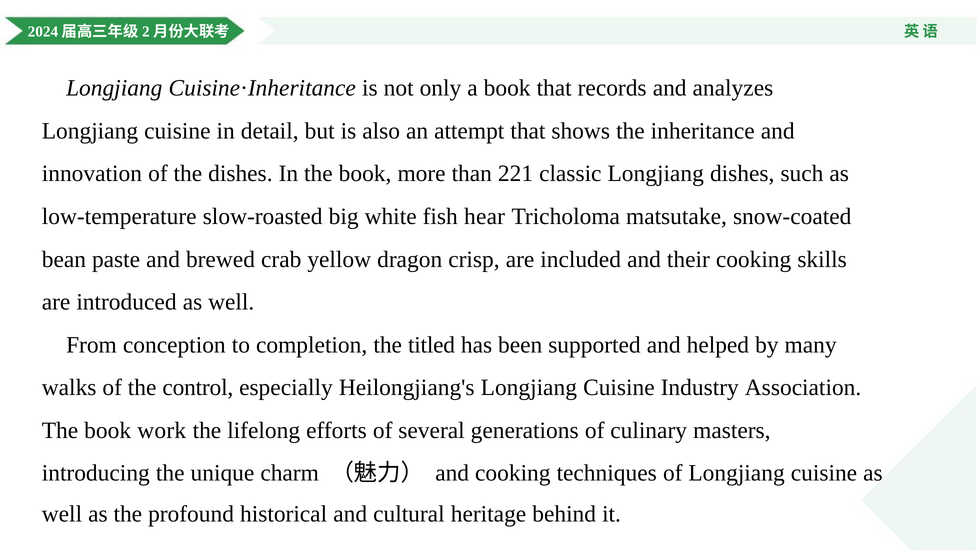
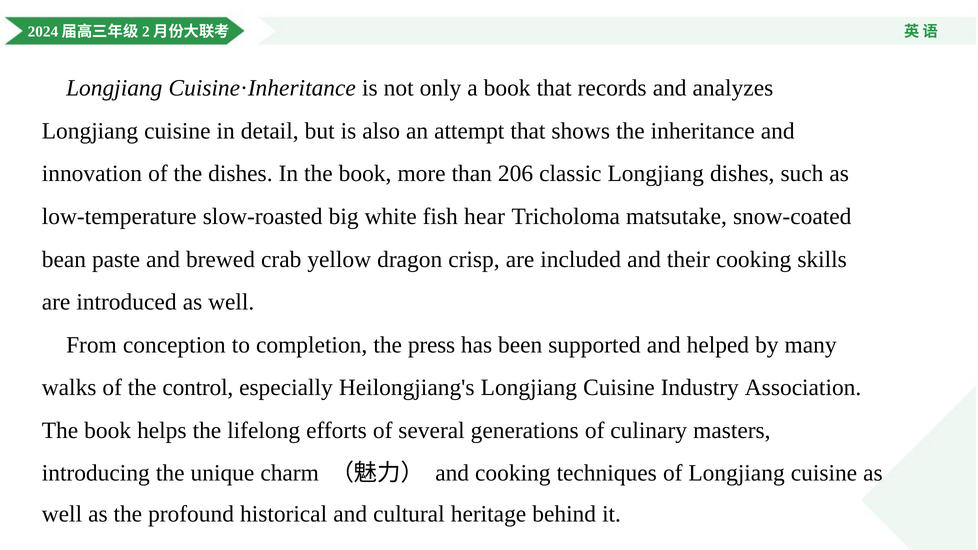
221: 221 -> 206
titled: titled -> press
work: work -> helps
